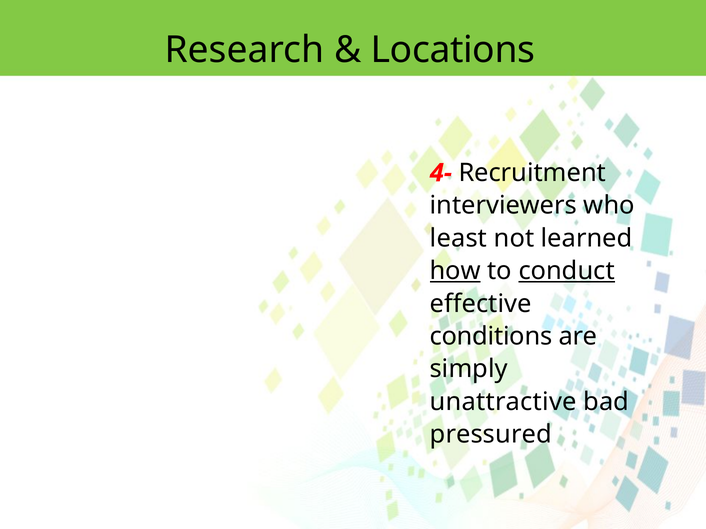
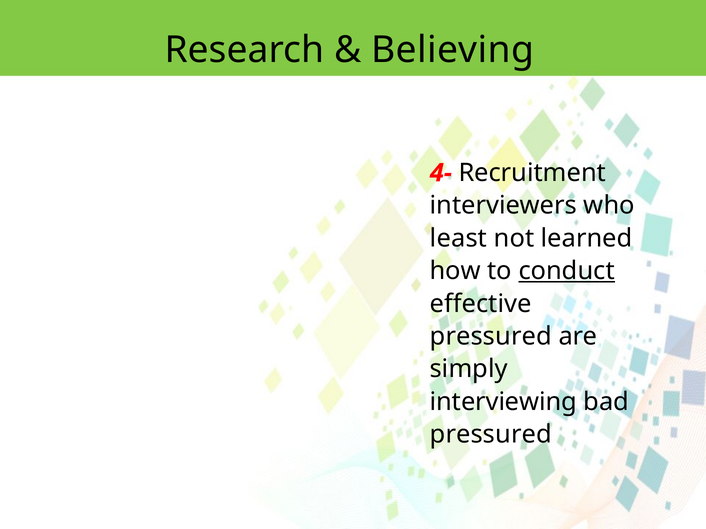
Locations: Locations -> Believing
how underline: present -> none
conditions at (491, 337): conditions -> pressured
unattractive: unattractive -> interviewing
